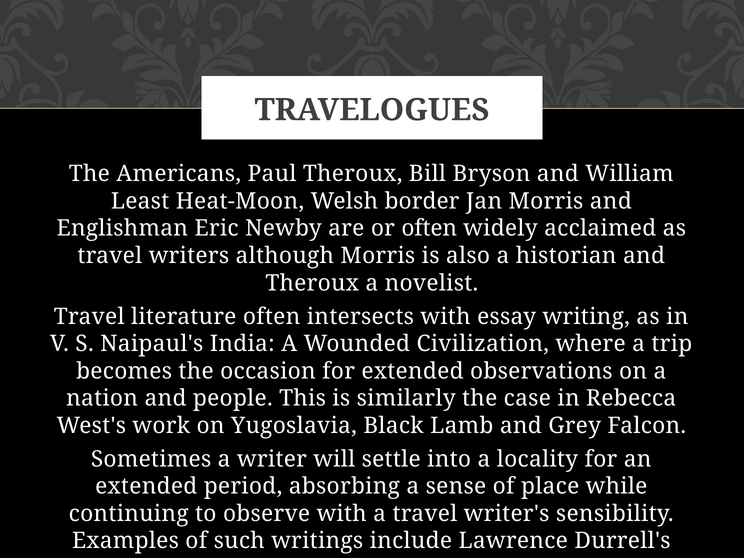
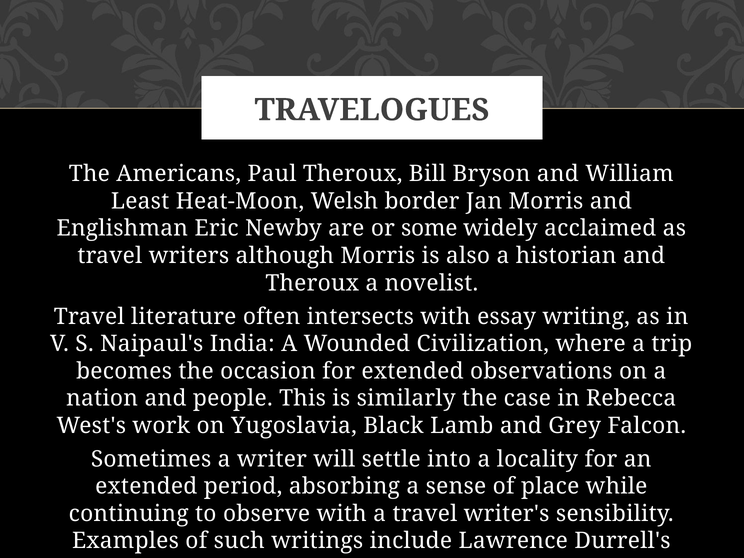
or often: often -> some
